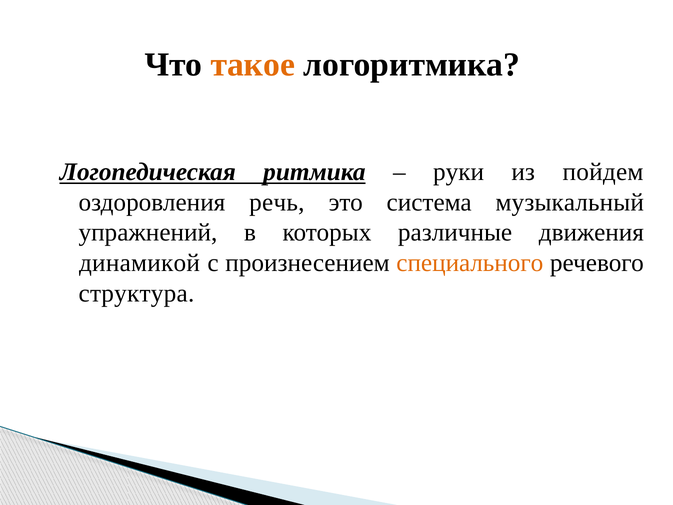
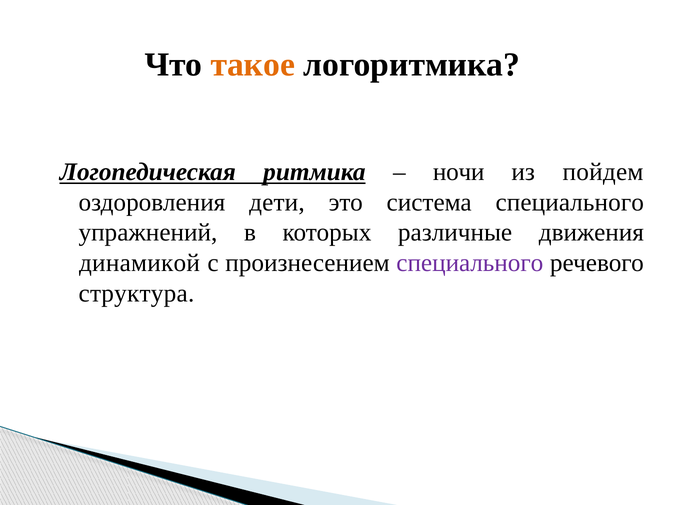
руки: руки -> ночи
речь: речь -> дети
система музыкальный: музыкальный -> специального
специального at (470, 263) colour: orange -> purple
